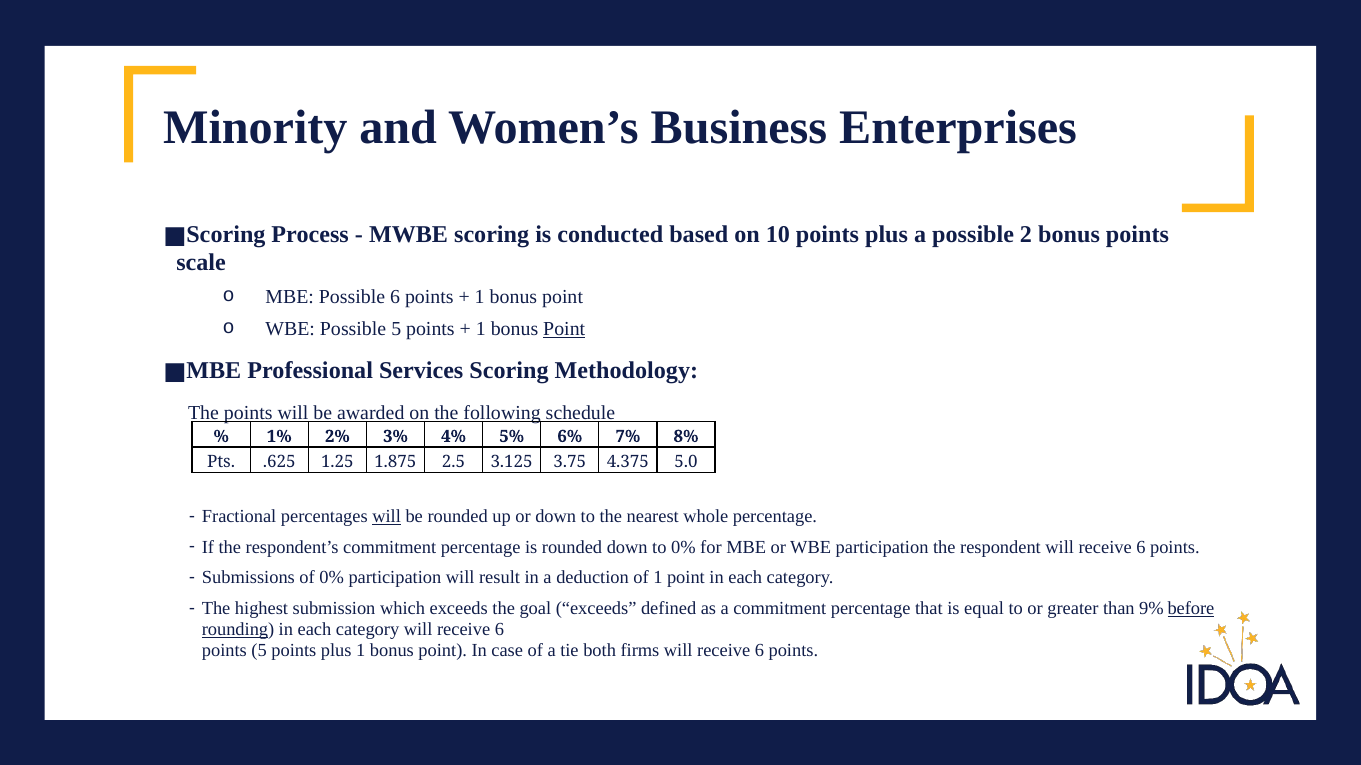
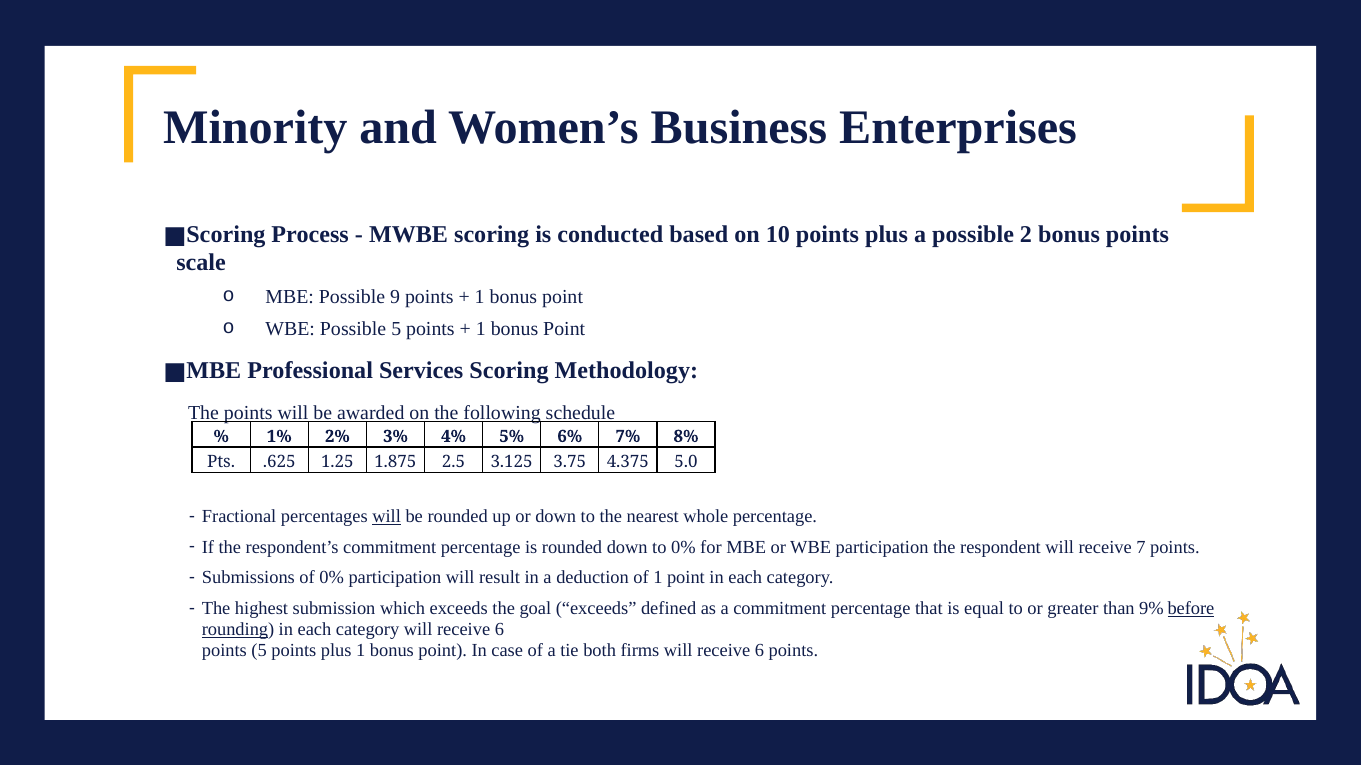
Possible 6: 6 -> 9
Point at (564, 329) underline: present -> none
respondent will receive 6: 6 -> 7
